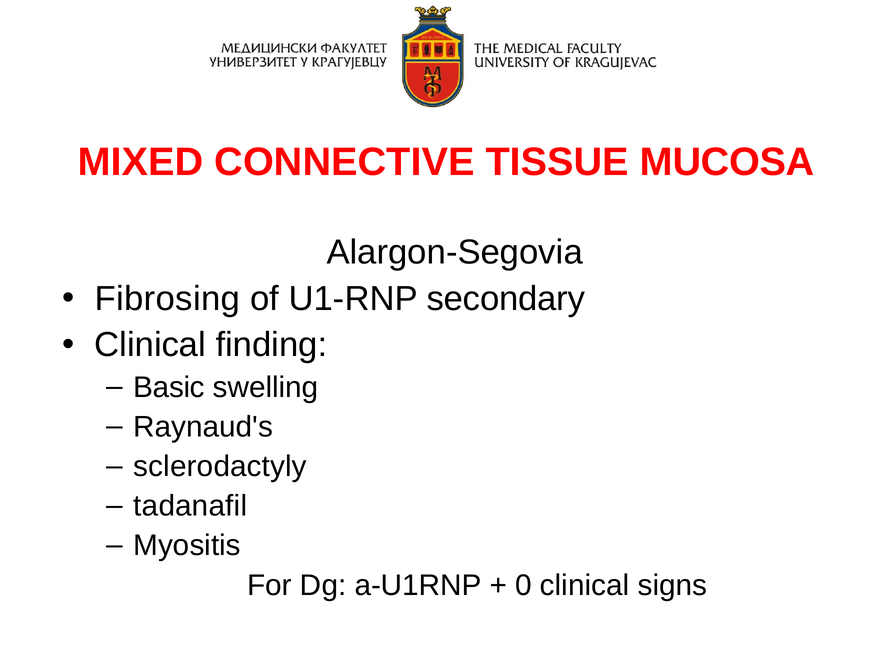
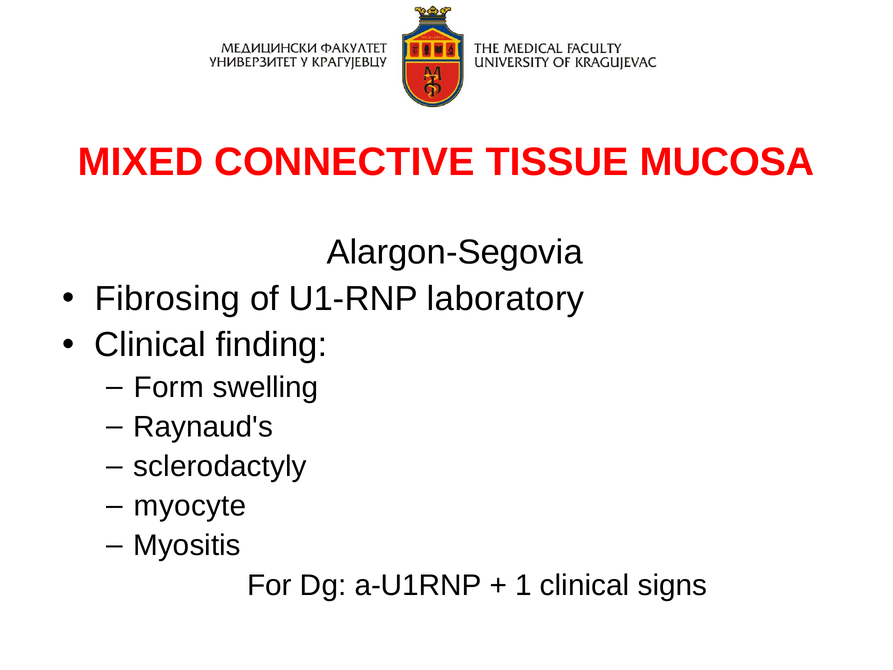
secondary: secondary -> laboratory
Basic: Basic -> Form
tadanafil: tadanafil -> myocyte
0: 0 -> 1
